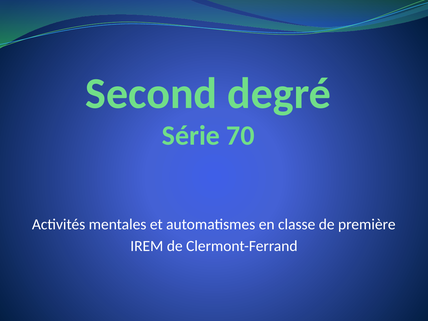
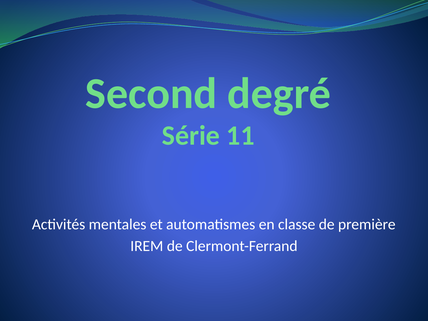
70: 70 -> 11
